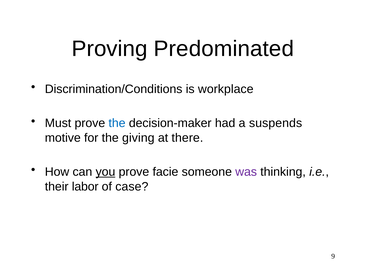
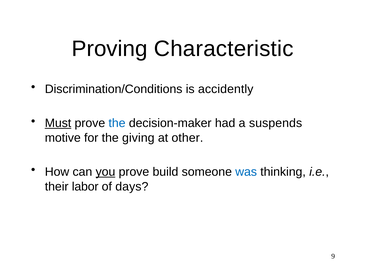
Predominated: Predominated -> Characteristic
workplace: workplace -> accidently
Must underline: none -> present
there: there -> other
facie: facie -> build
was colour: purple -> blue
case: case -> days
